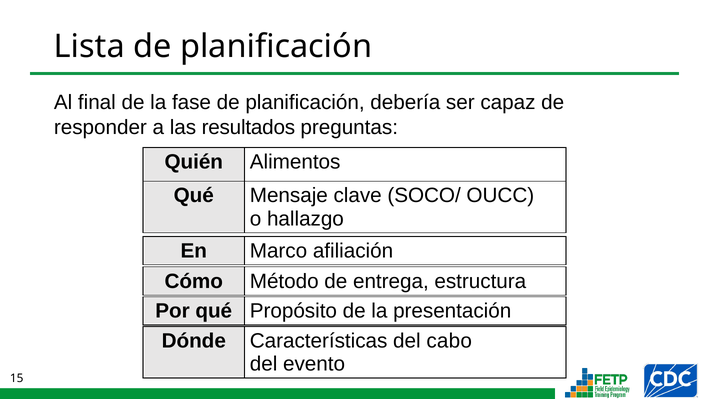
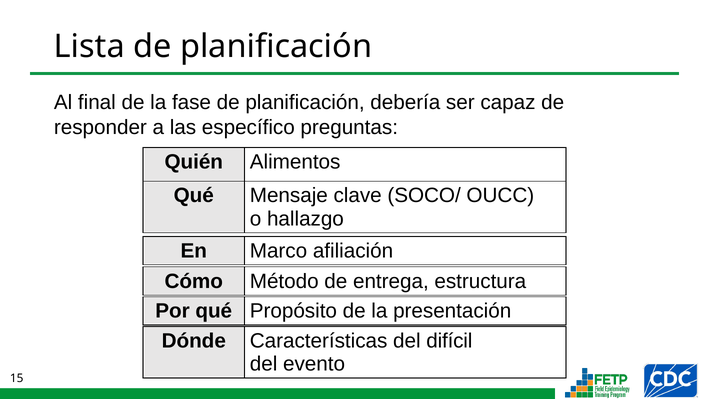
resultados: resultados -> específico
cabo: cabo -> difícil
